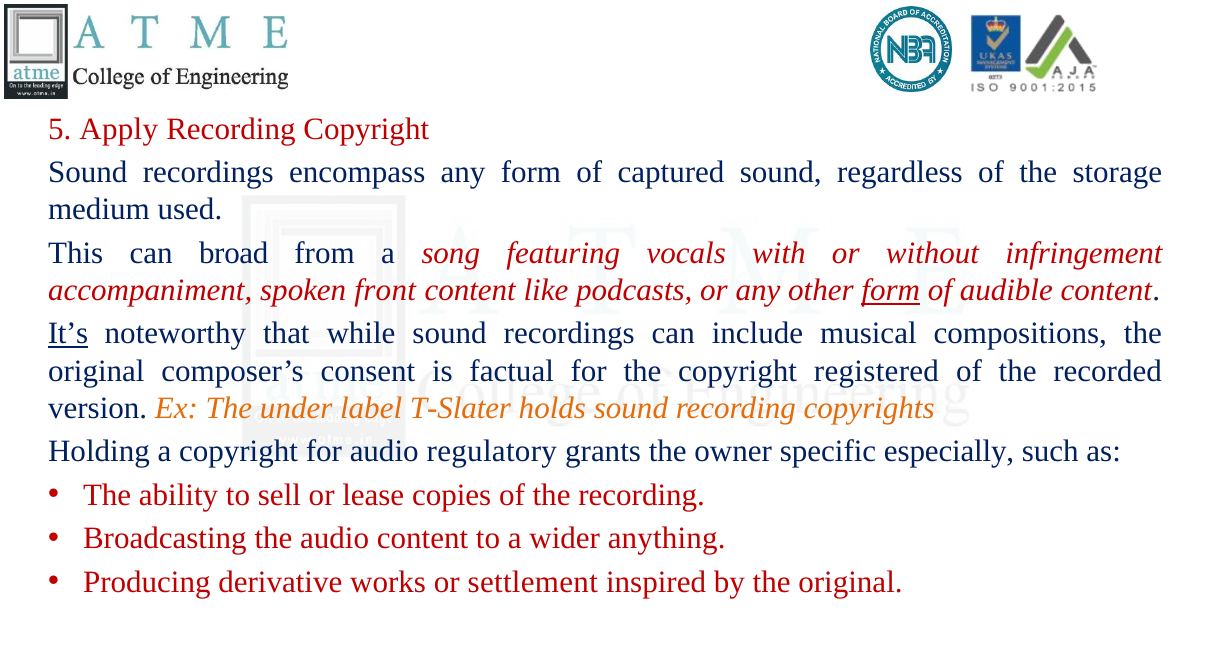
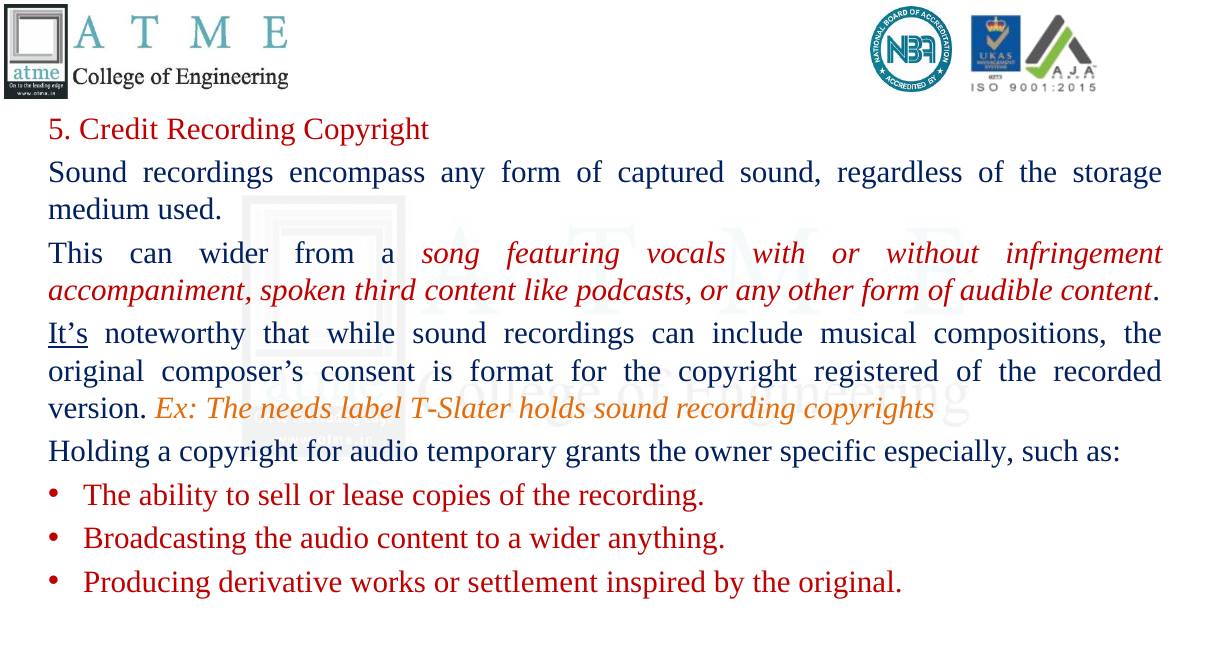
Apply: Apply -> Credit
can broad: broad -> wider
front: front -> third
form at (891, 290) underline: present -> none
factual: factual -> format
under: under -> needs
regulatory: regulatory -> temporary
